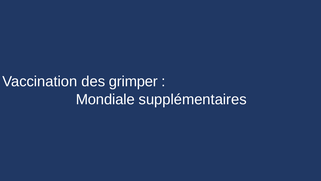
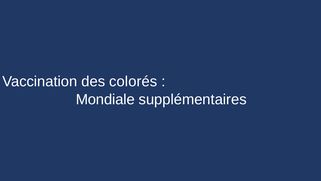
grimper: grimper -> colorés
